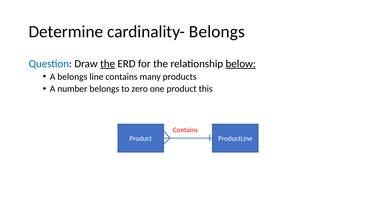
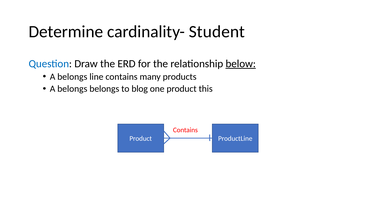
cardinality- Belongs: Belongs -> Student
the at (108, 64) underline: present -> none
number at (72, 89): number -> belongs
zero: zero -> blog
